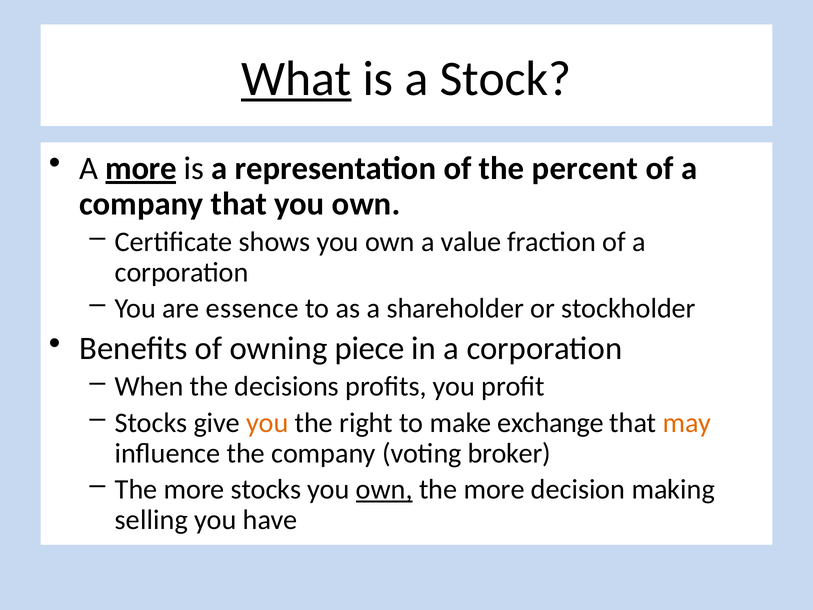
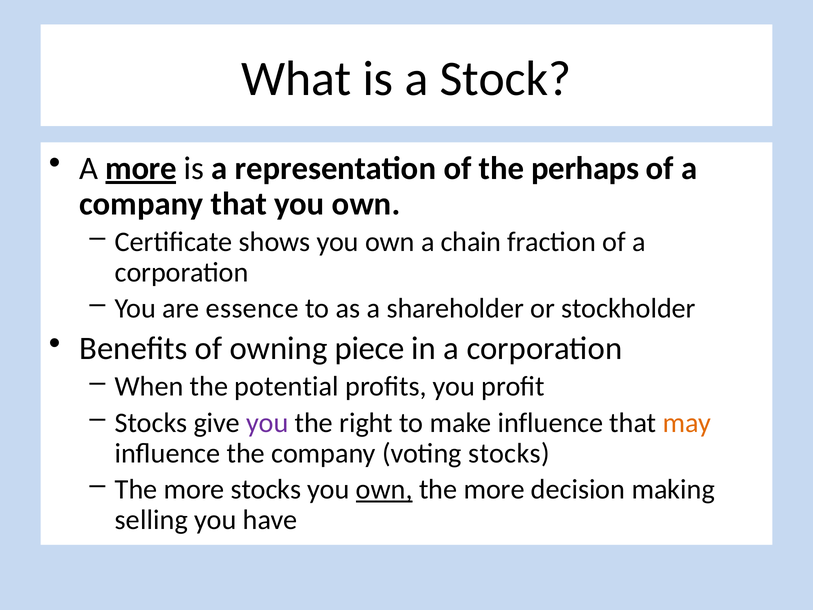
What underline: present -> none
percent: percent -> perhaps
value: value -> chain
decisions: decisions -> potential
you at (267, 423) colour: orange -> purple
make exchange: exchange -> influence
voting broker: broker -> stocks
